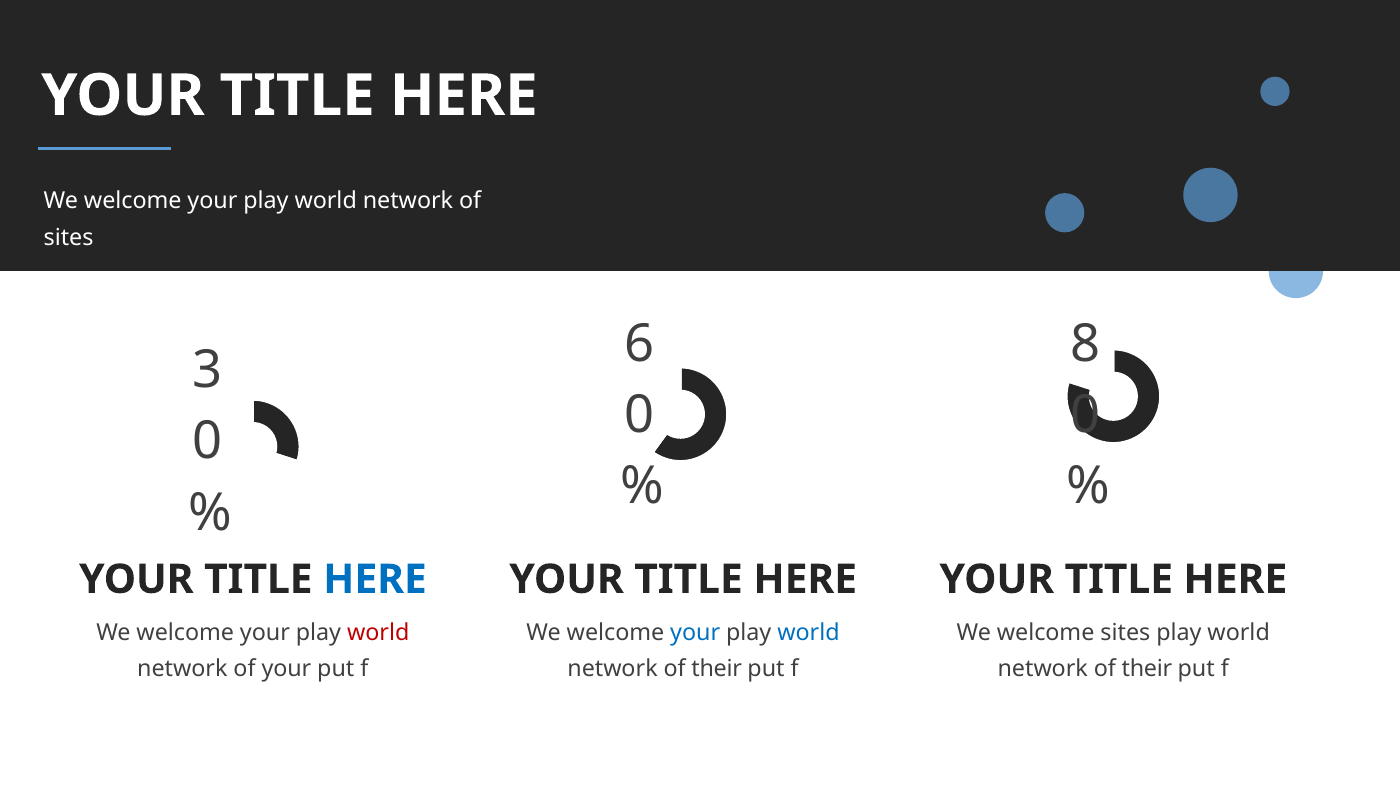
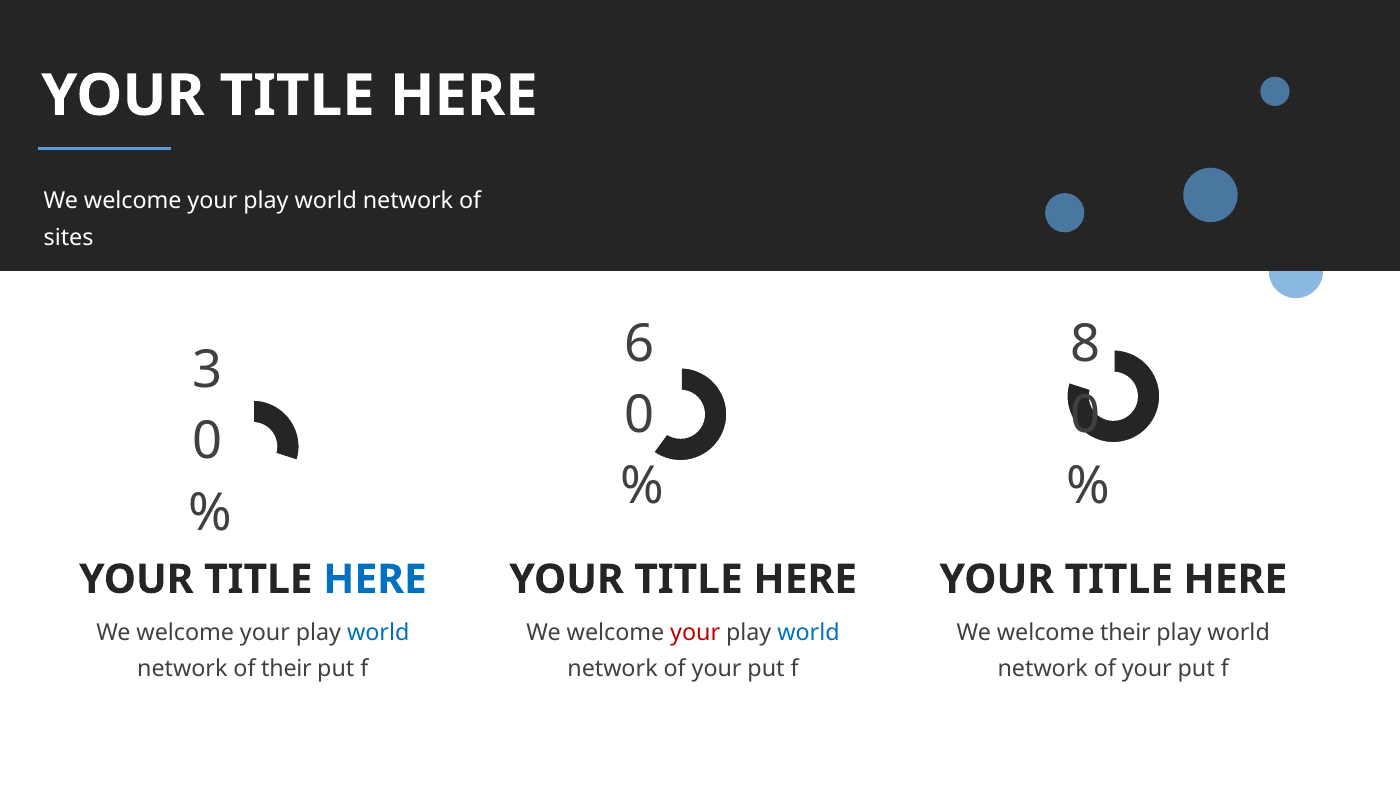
world at (378, 632) colour: red -> blue
your at (695, 632) colour: blue -> red
welcome sites: sites -> their
of your: your -> their
their at (717, 668): their -> your
their at (1147, 668): their -> your
